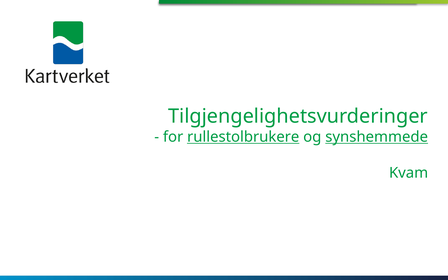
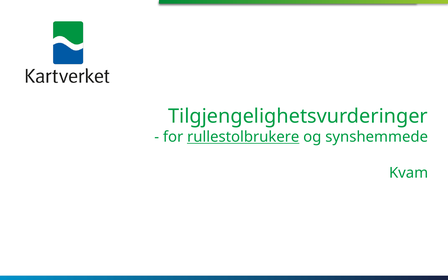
synshemmede underline: present -> none
